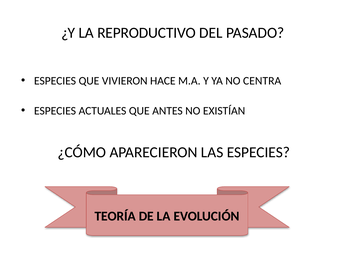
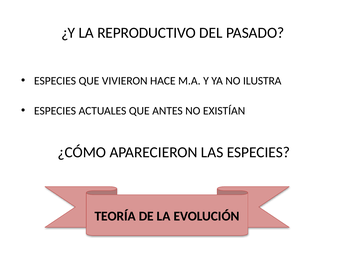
CENTRA: CENTRA -> ILUSTRA
